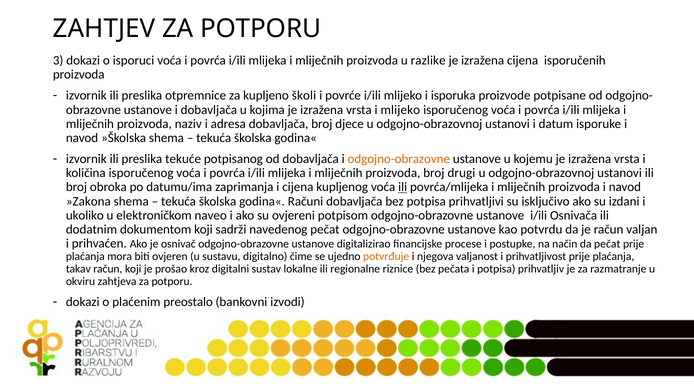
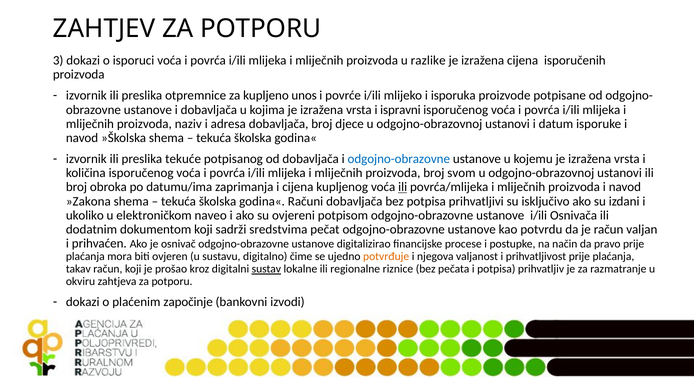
školi: školi -> unos
i mlijeko: mlijeko -> ispravni
odgojno-obrazovne at (399, 159) colour: orange -> blue
drugi: drugi -> svom
navedenog: navedenog -> sredstvima
da pečat: pečat -> pravo
sustav underline: none -> present
preostalo: preostalo -> započinje
